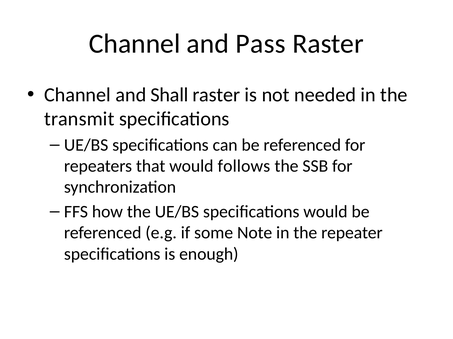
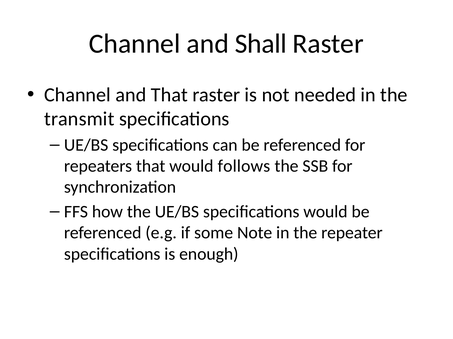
Pass: Pass -> Shall
and Shall: Shall -> That
